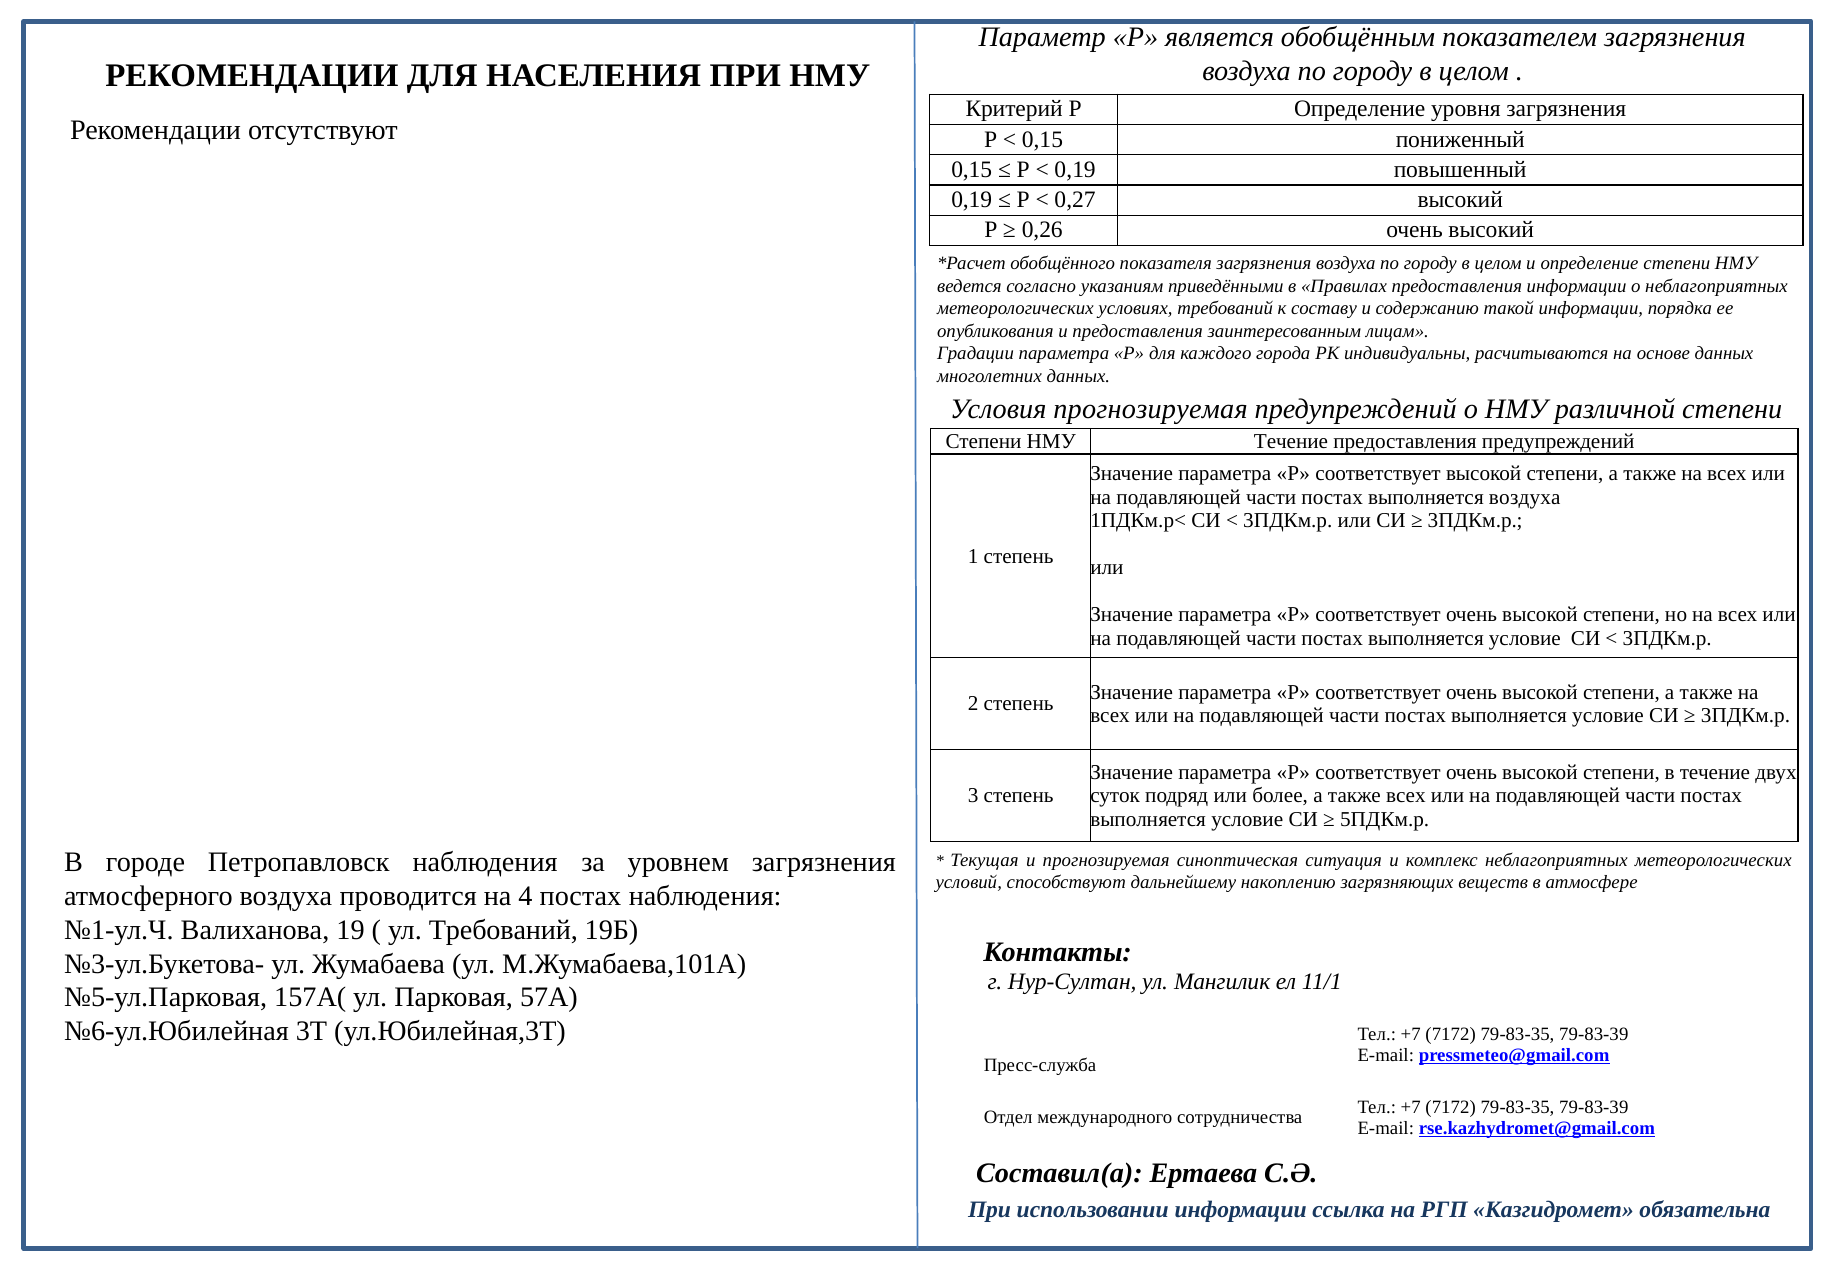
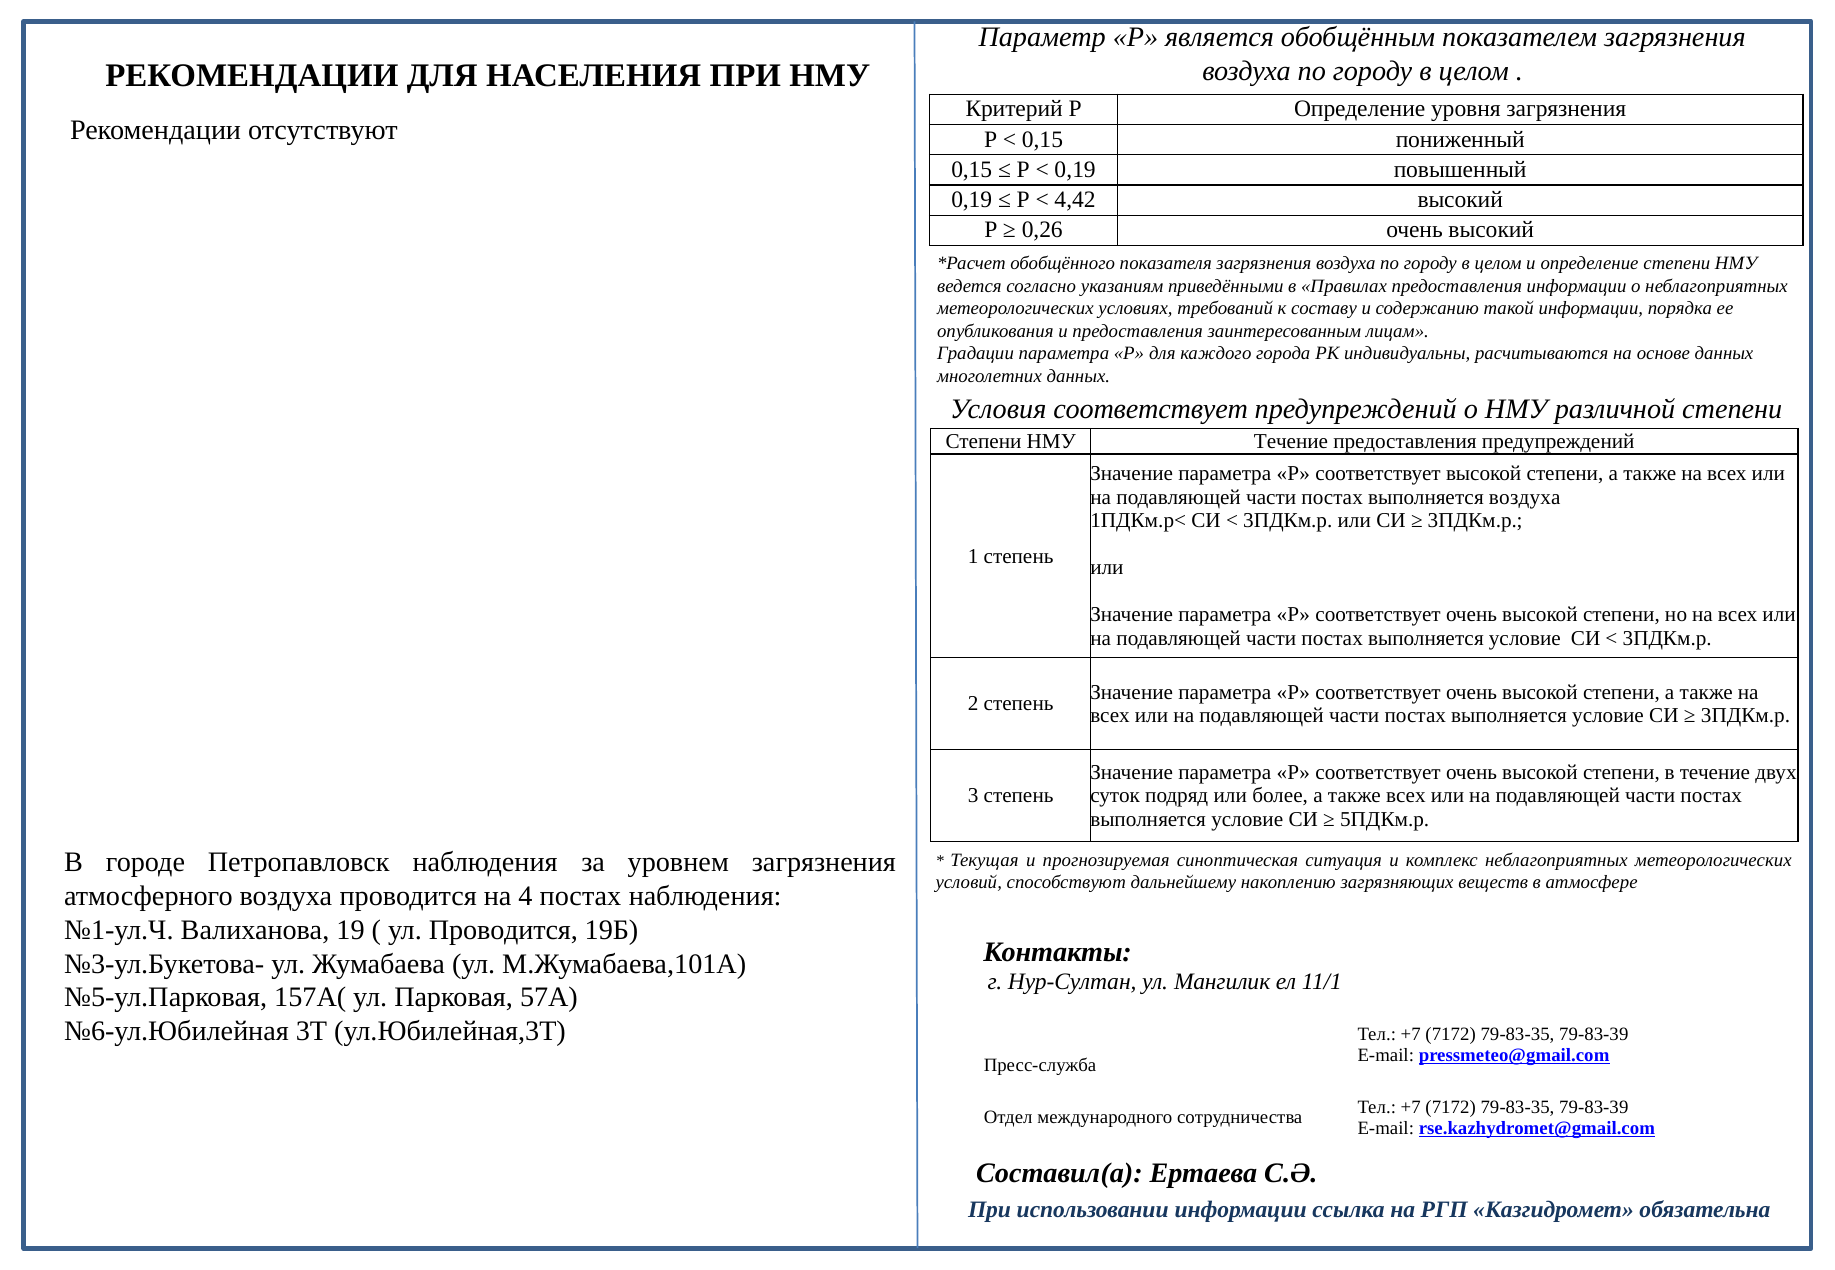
0,27: 0,27 -> 4,42
Условия прогнозируемая: прогнозируемая -> соответствует
ул Требований: Требований -> Проводится
